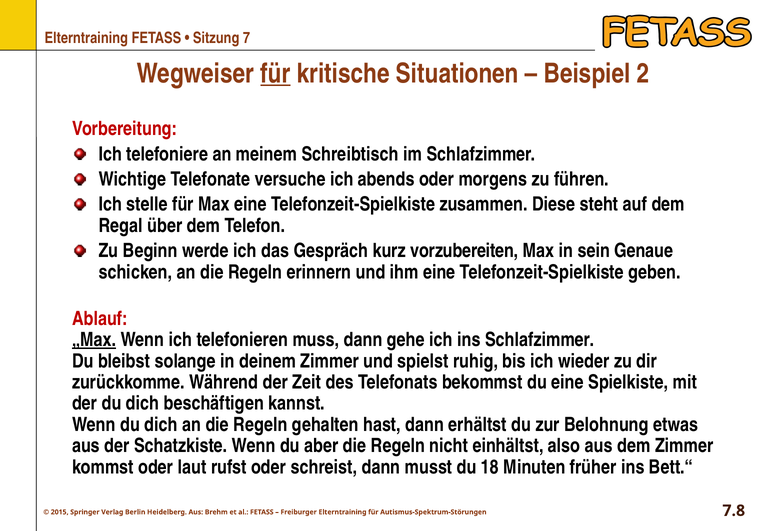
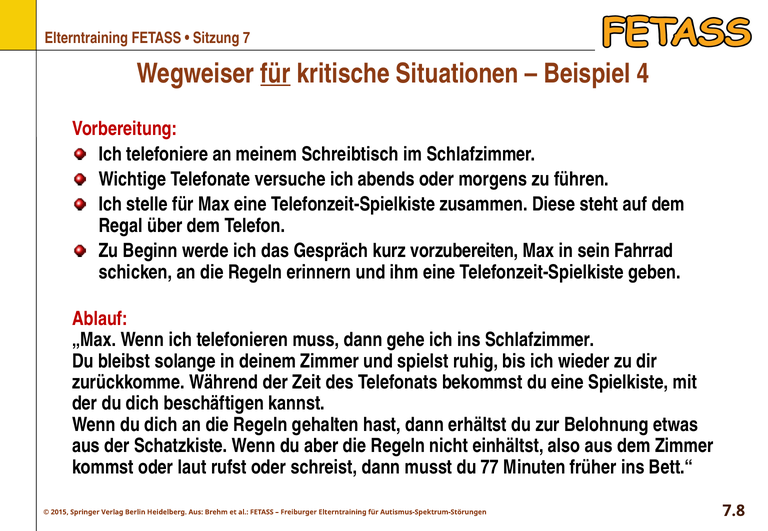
2: 2 -> 4
Genaue: Genaue -> Fahrrad
„Max underline: present -> none
18: 18 -> 77
